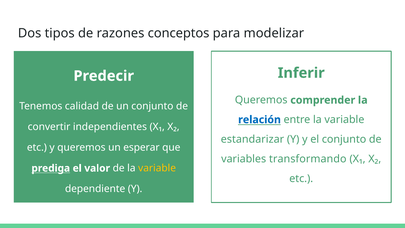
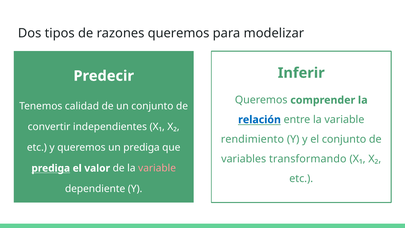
razones conceptos: conceptos -> queremos
estandarizar: estandarizar -> rendimiento
un esperar: esperar -> prediga
variable at (157, 168) colour: yellow -> pink
